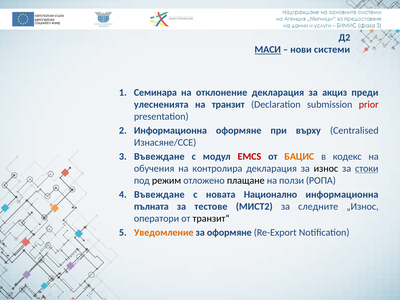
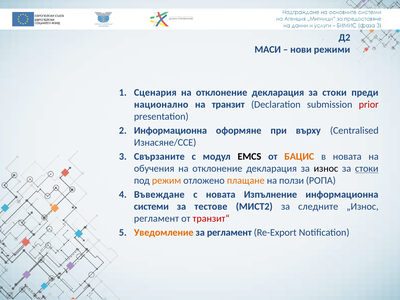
МАСИ underline: present -> none
системи: системи -> режими
Семинара: Семинара -> Сценария
декларация за акциз: акциз -> стоки
улесненията: улесненията -> национално
Въвеждане at (159, 157): Въвеждане -> Свързаните
EMCS colour: red -> black
в кодекс: кодекс -> новата
контролира at (217, 169): контролира -> отклонение
режим colour: black -> orange
плащане colour: black -> orange
Национално: Национално -> Изпълнение
пълната: пълната -> системи
оператори at (157, 219): оператори -> регламент
транзит“ colour: black -> red
за оформяне: оформяне -> регламент
